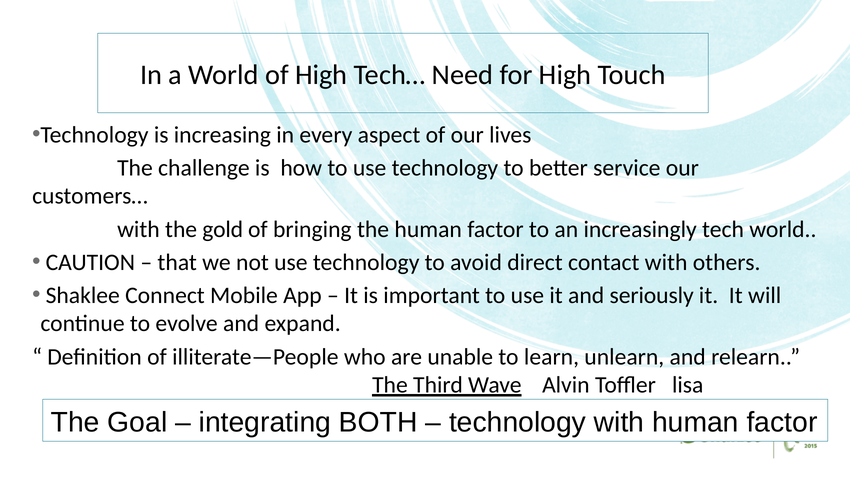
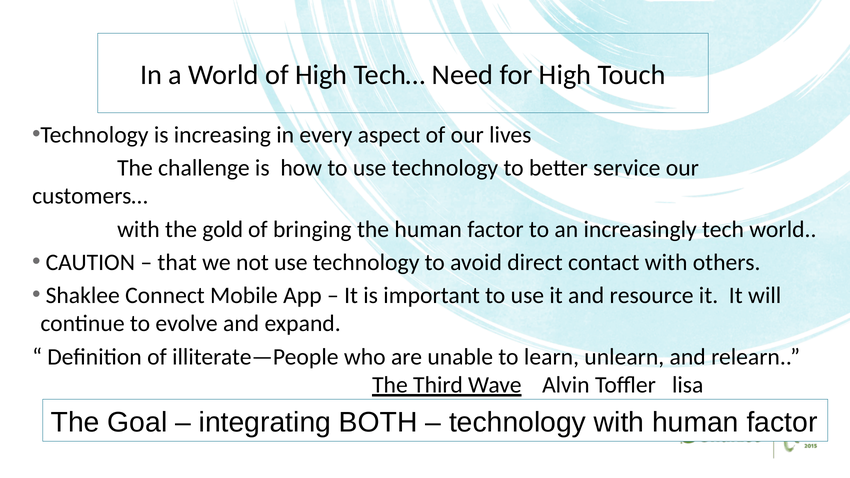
seriously: seriously -> resource
